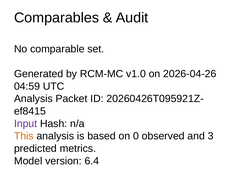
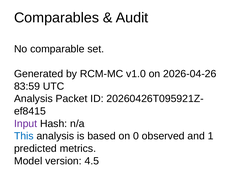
04:59: 04:59 -> 83:59
This colour: orange -> blue
3: 3 -> 1
6.4: 6.4 -> 4.5
